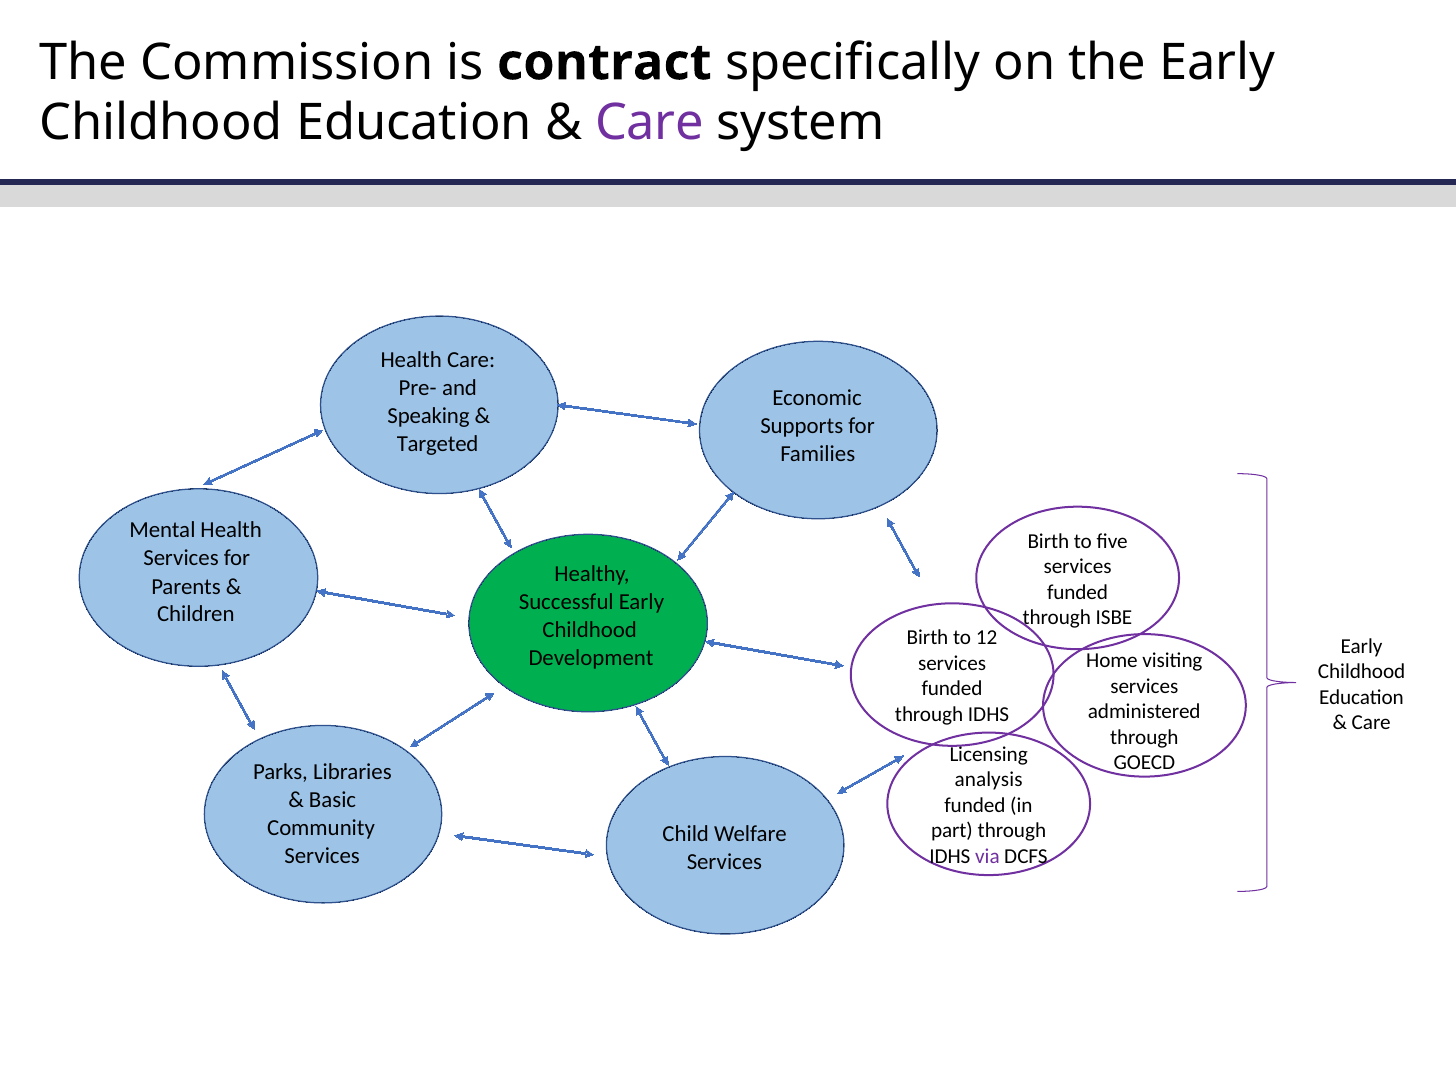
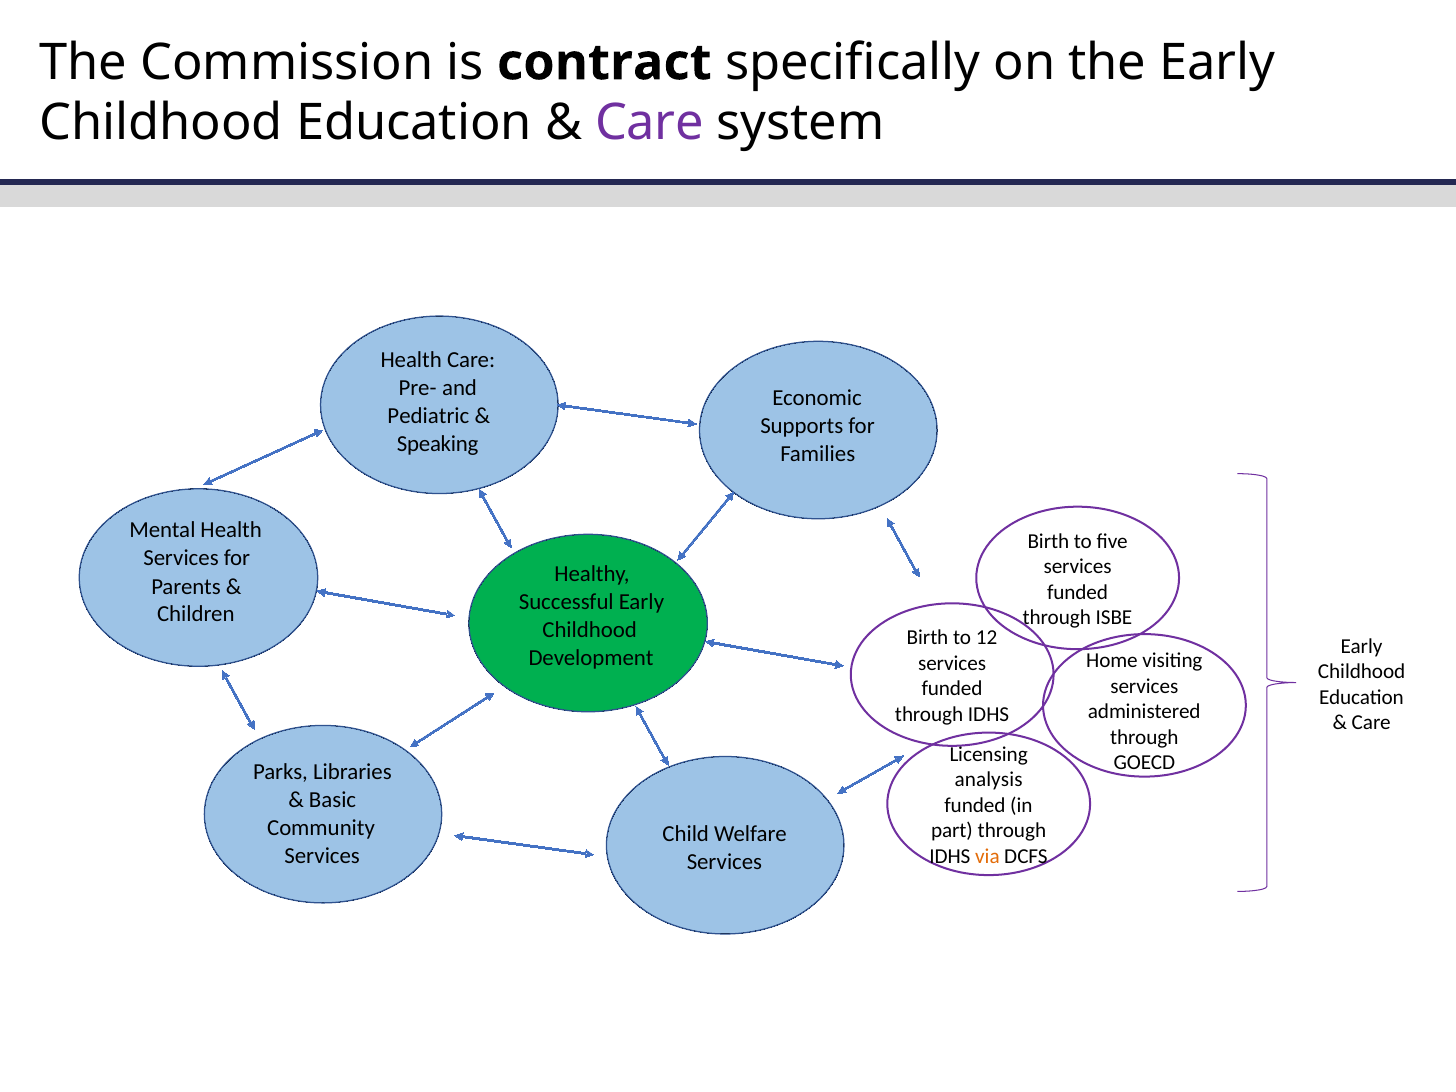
Speaking: Speaking -> Pediatric
Targeted: Targeted -> Speaking
via colour: purple -> orange
